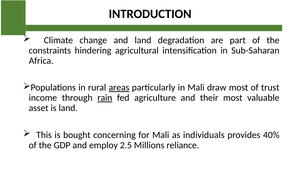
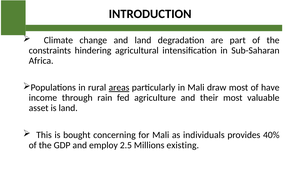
trust: trust -> have
rain underline: present -> none
reliance: reliance -> existing
